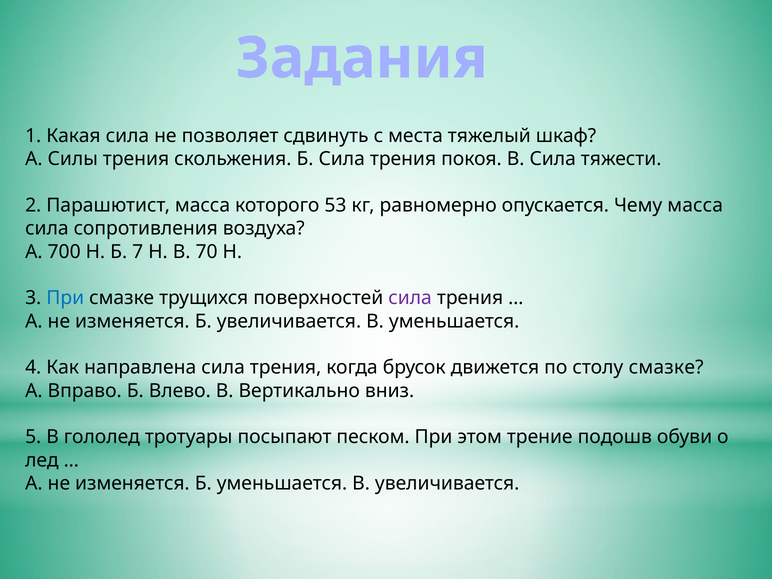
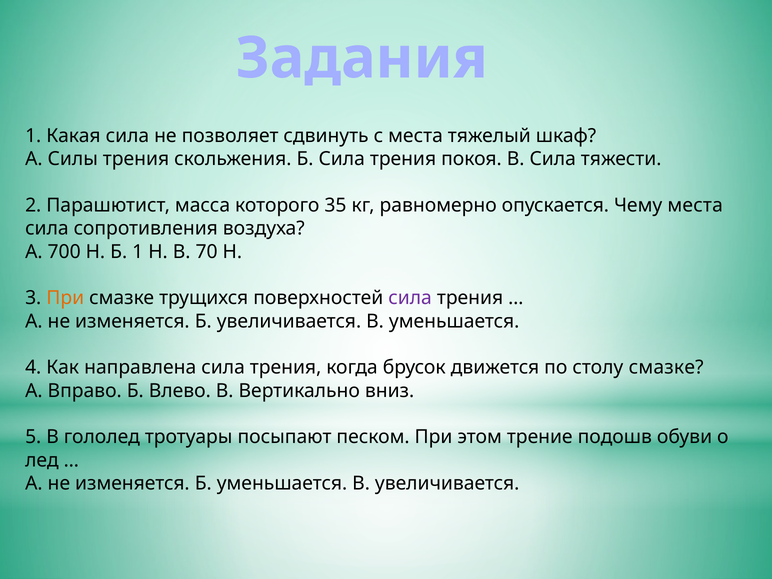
53: 53 -> 35
Чему масса: масса -> места
Б 7: 7 -> 1
При at (65, 298) colour: blue -> orange
